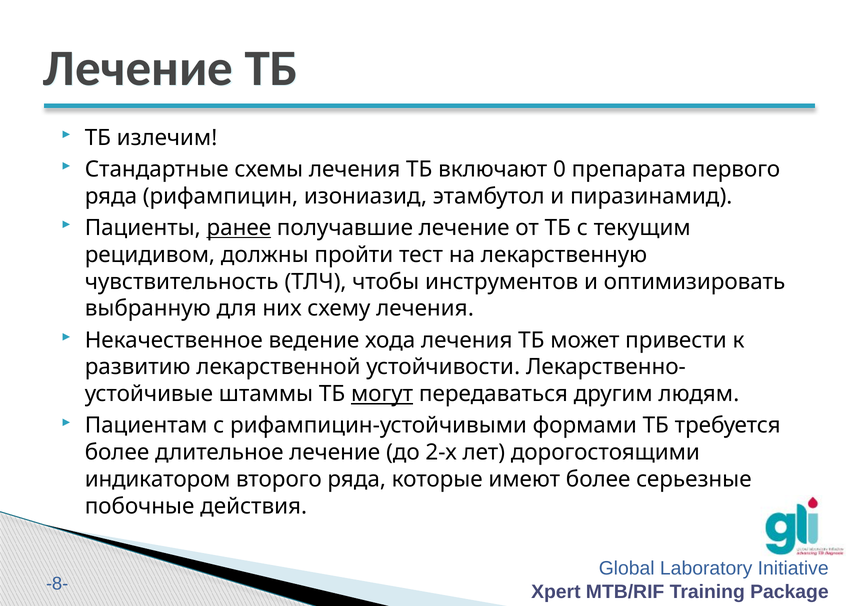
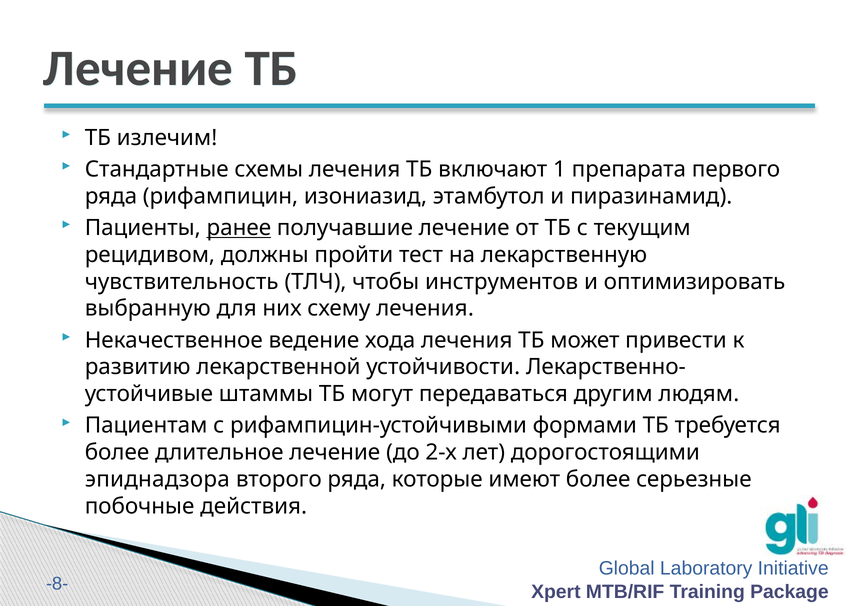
0: 0 -> 1
могут underline: present -> none
индикатором: индикатором -> эпиднадзора
